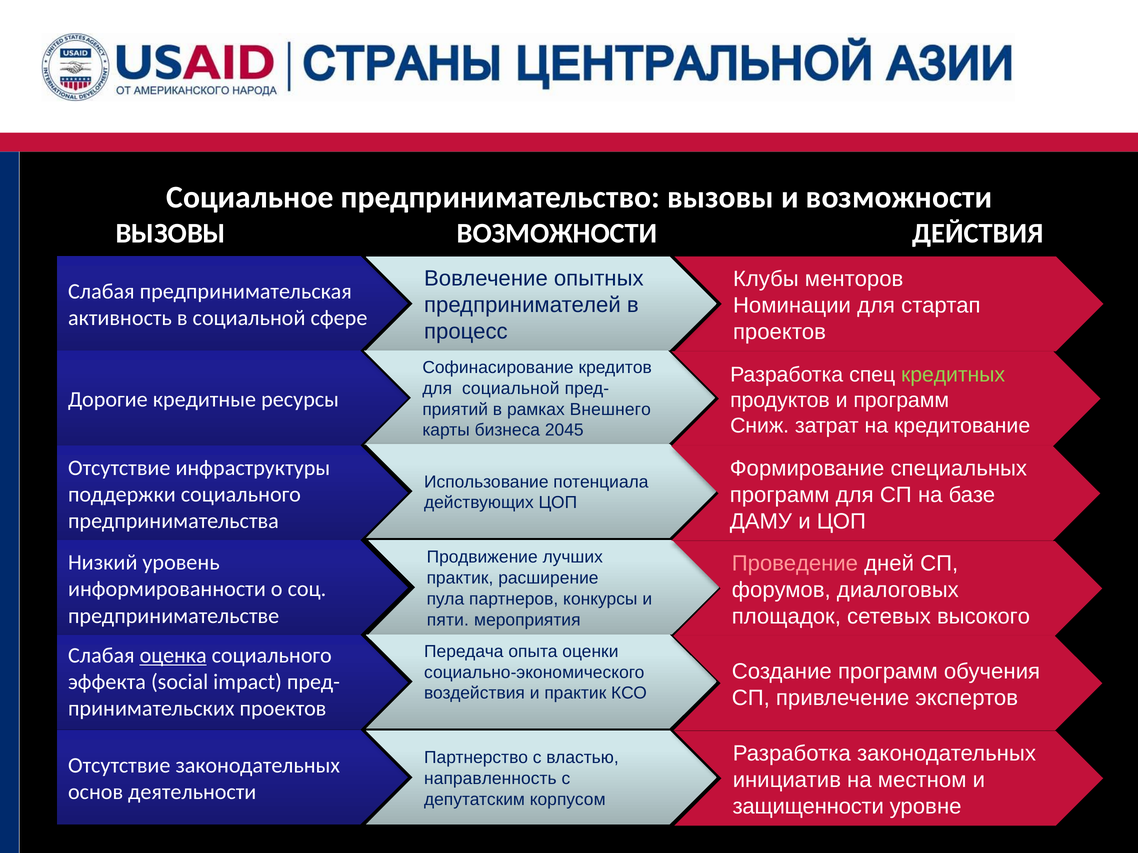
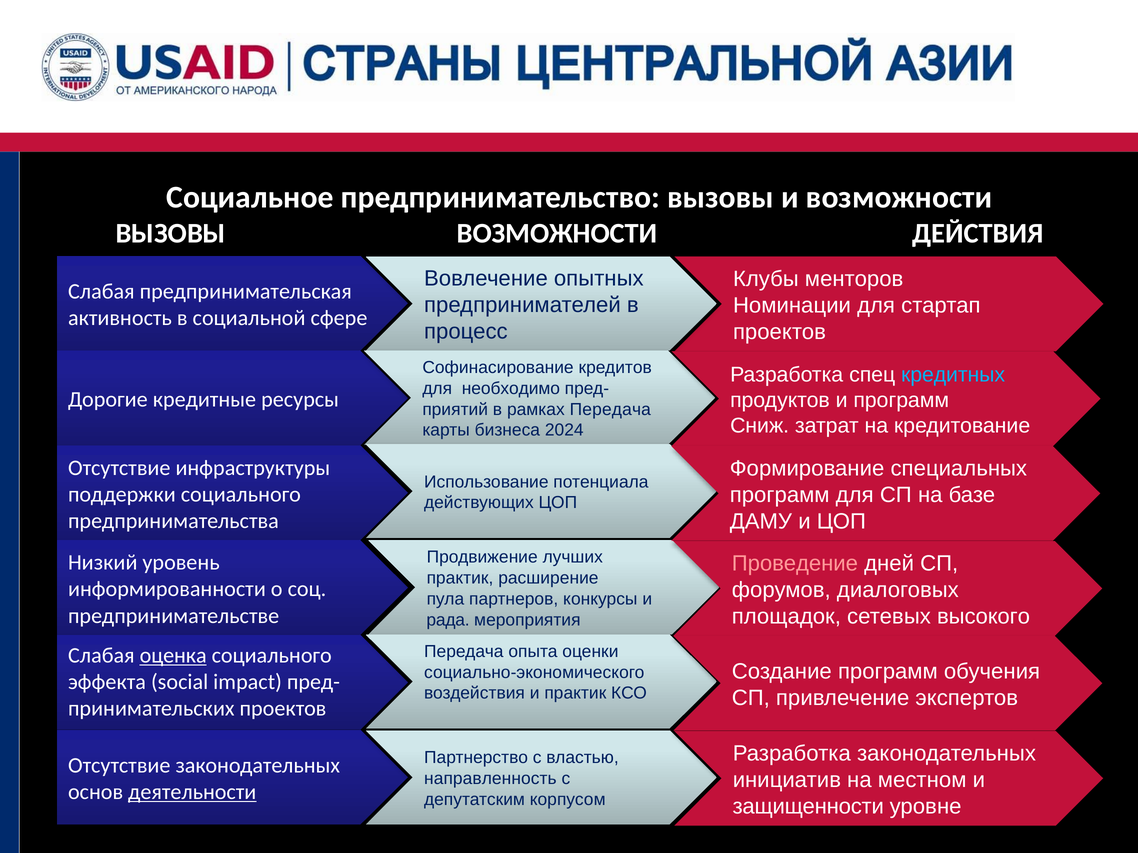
кредитных colour: light green -> light blue
для социальной: социальной -> необходимо
рамках Внешнего: Внешнего -> Передача
2045: 2045 -> 2024
пяти: пяти -> рада
деятельности underline: none -> present
